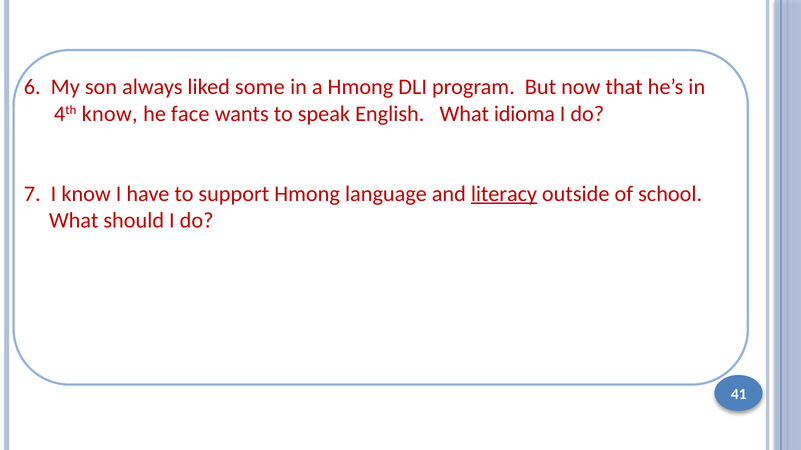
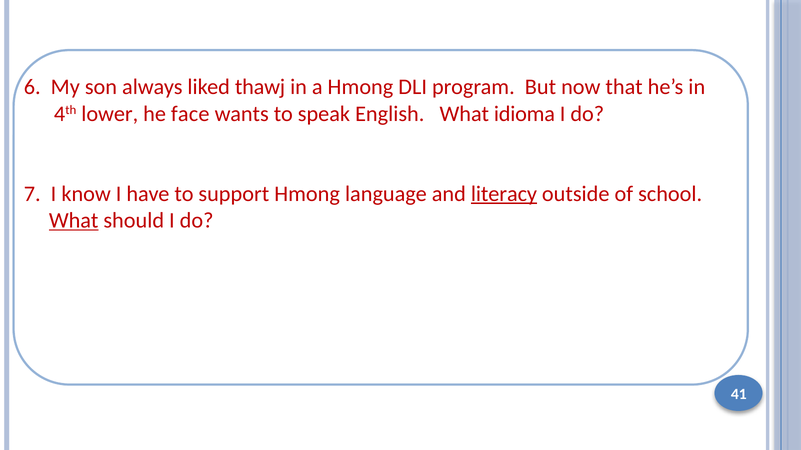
some: some -> thawj
4th know: know -> lower
What at (74, 221) underline: none -> present
